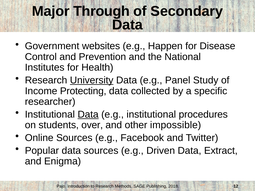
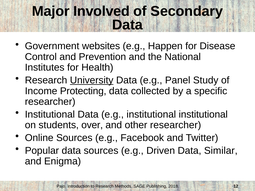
Through: Through -> Involved
Data at (88, 115) underline: present -> none
institutional procedures: procedures -> institutional
other impossible: impossible -> researcher
Extract: Extract -> Similar
